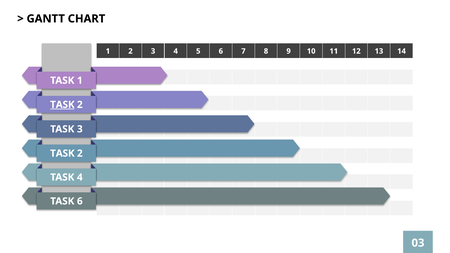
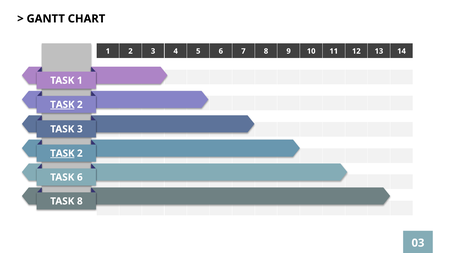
TASK at (62, 153) underline: none -> present
TASK 4: 4 -> 6
TASK 6: 6 -> 8
